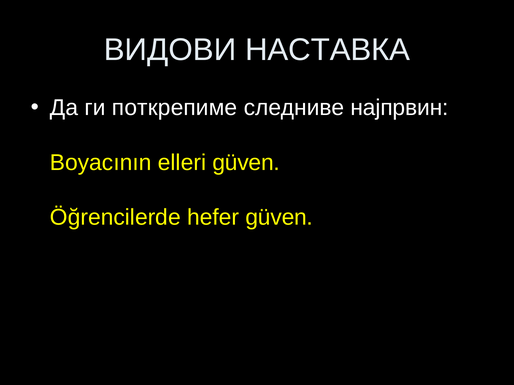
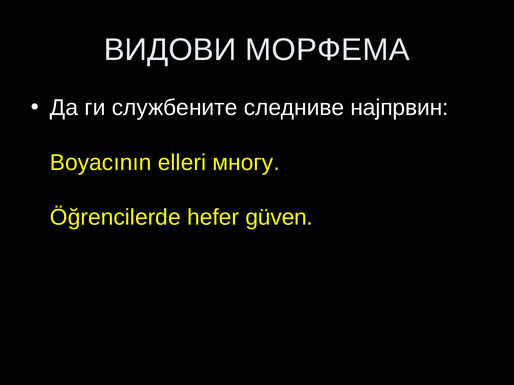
НАСТАВКА: НАСТАВКА -> МОРФЕМА
поткрепиме: поткрепиме -> службените
elleri güven: güven -> многу
